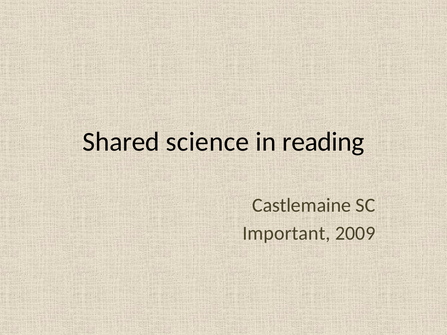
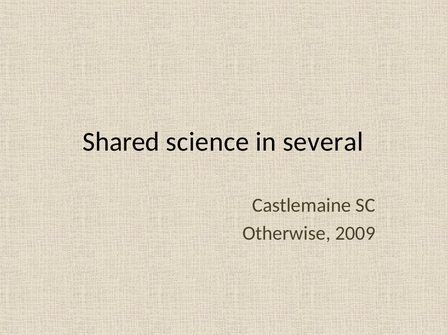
reading: reading -> several
Important: Important -> Otherwise
